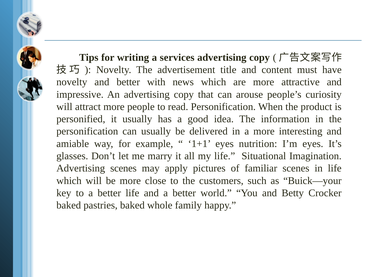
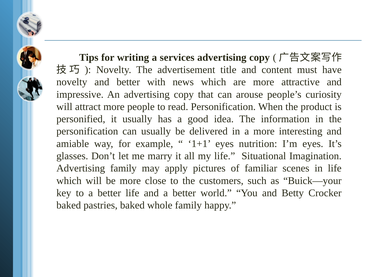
Advertising scenes: scenes -> family
